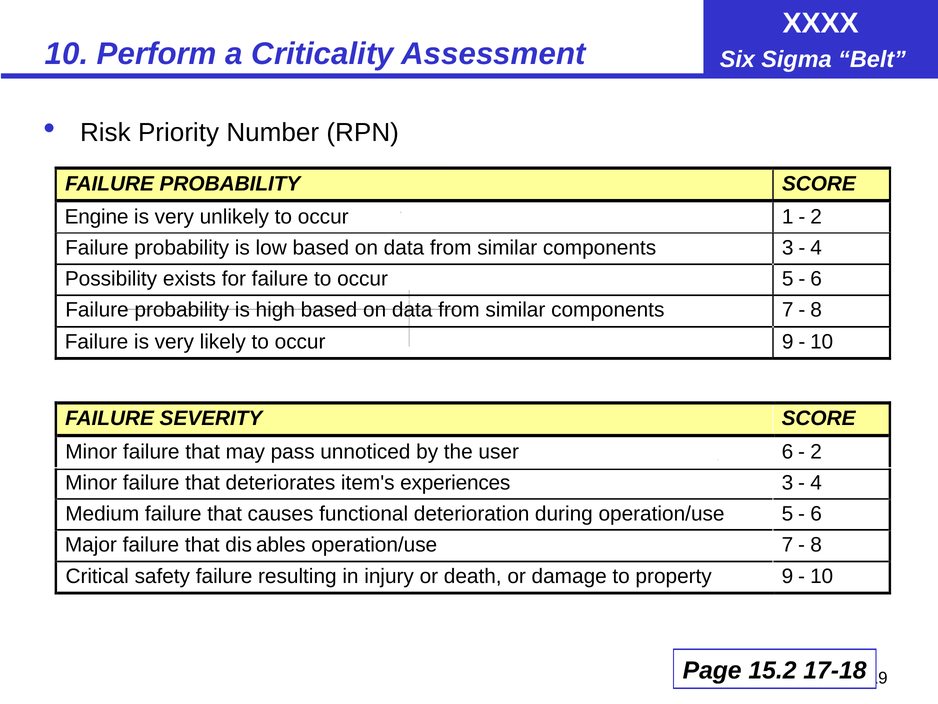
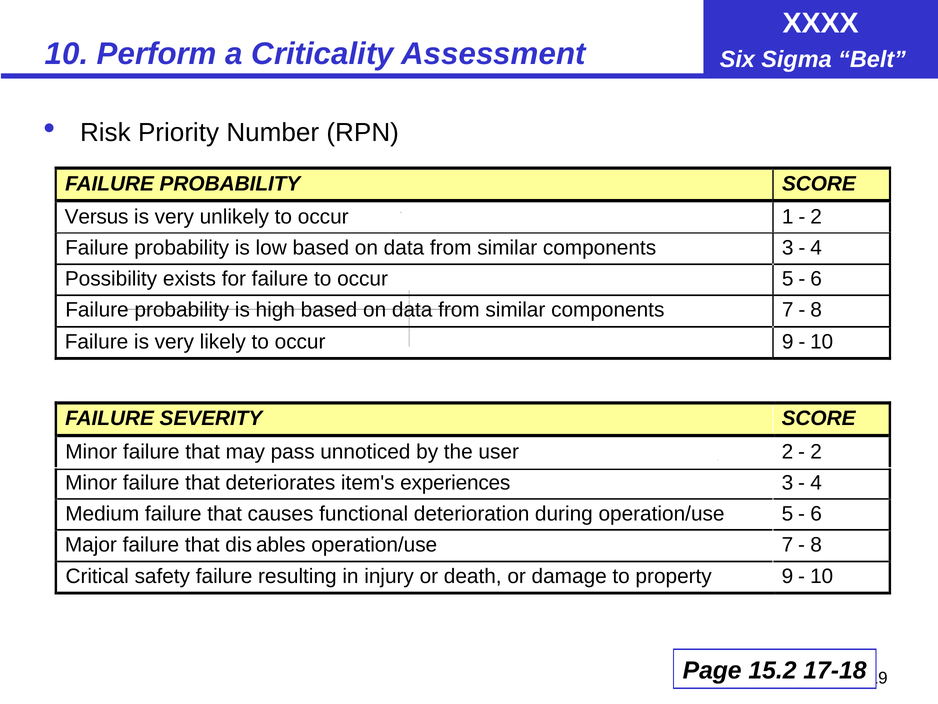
Engine: Engine -> Versus
user 6: 6 -> 2
